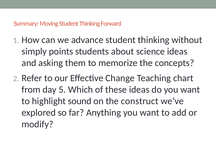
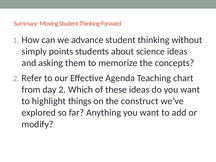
Change: Change -> Agenda
day 5: 5 -> 2
sound: sound -> things
